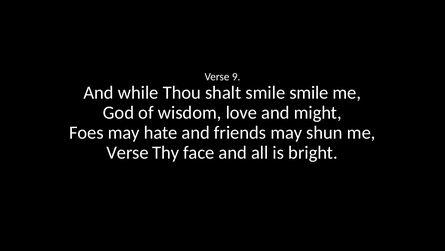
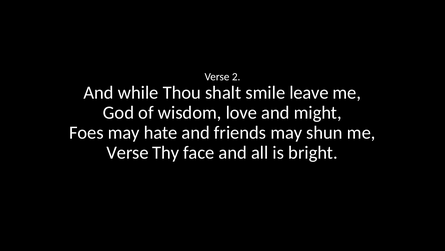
9: 9 -> 2
smile smile: smile -> leave
